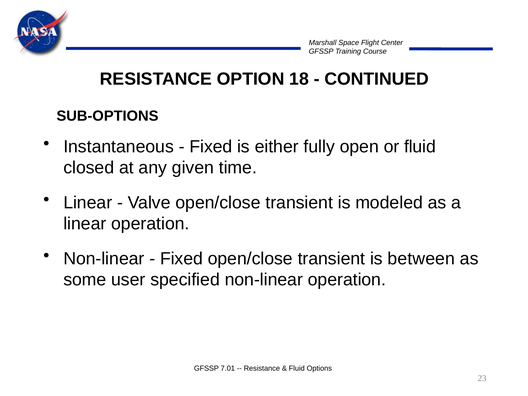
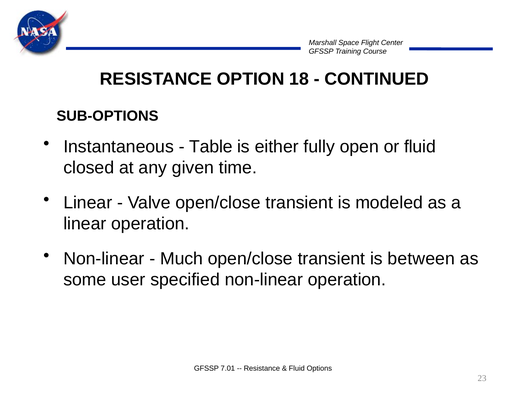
Fixed at (211, 147): Fixed -> Table
Fixed at (181, 259): Fixed -> Much
